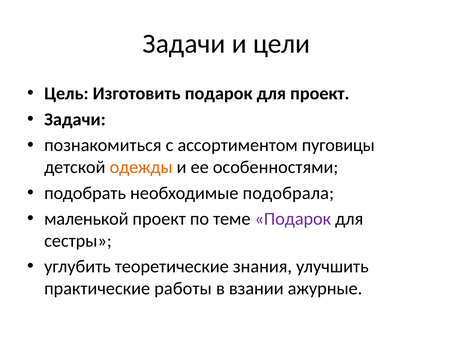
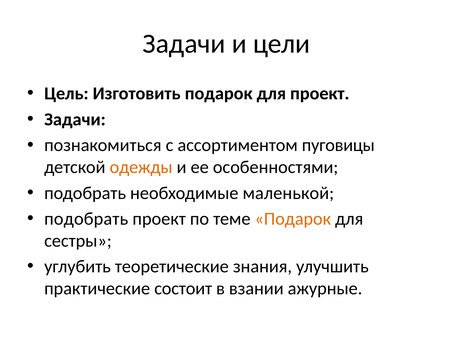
подобрала: подобрала -> маленькой
маленькой at (86, 219): маленькой -> подобрать
Подарок at (293, 219) colour: purple -> orange
работы: работы -> состоит
